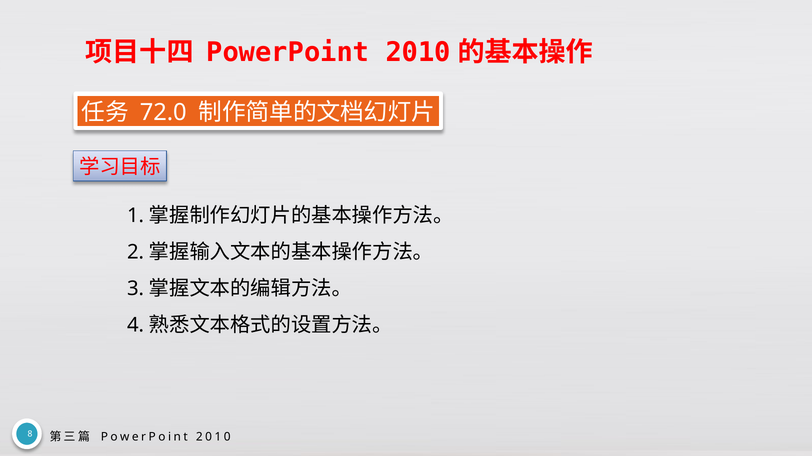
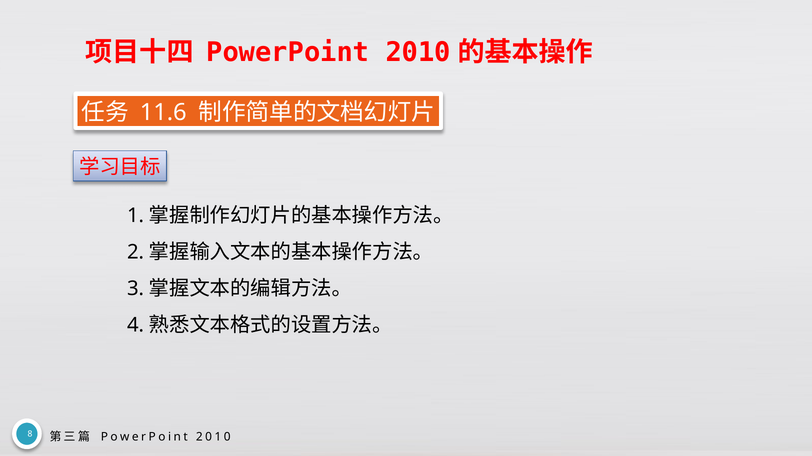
72.0: 72.0 -> 11.6
